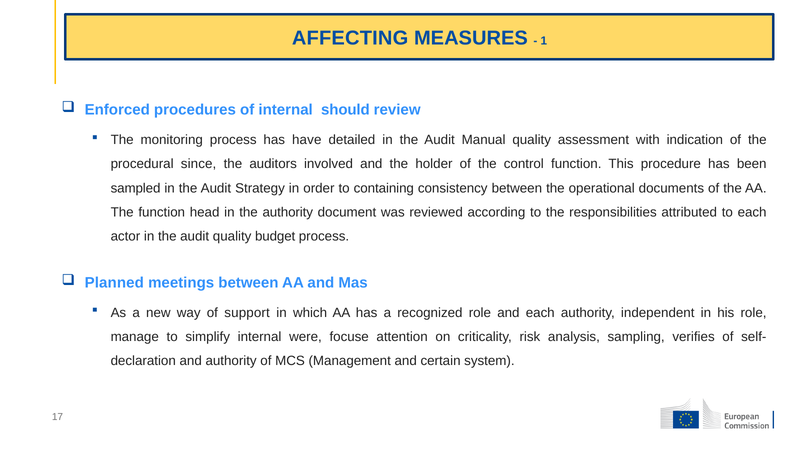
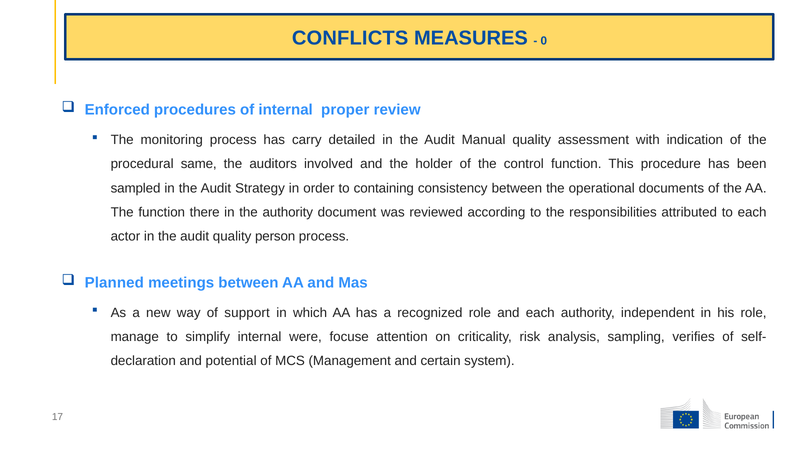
AFFECTING: AFFECTING -> CONFLICTS
1: 1 -> 0
should: should -> proper
have: have -> carry
since: since -> same
head: head -> there
budget: budget -> person
and authority: authority -> potential
